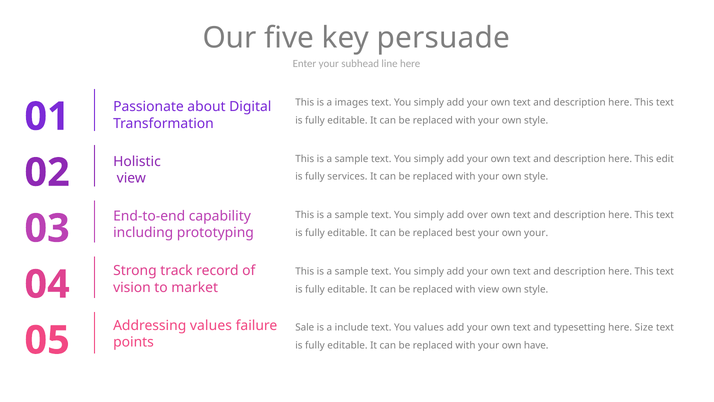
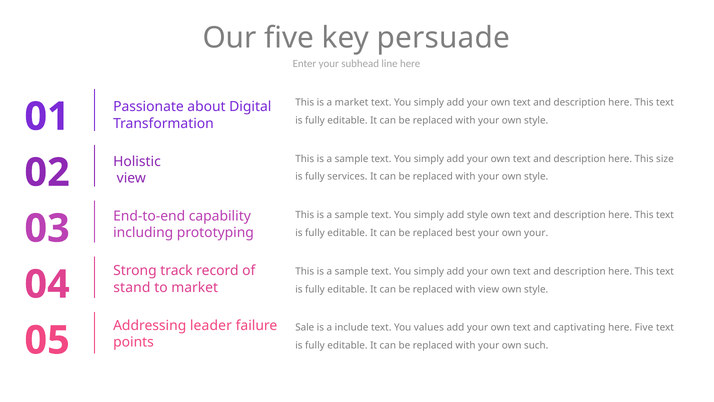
a images: images -> market
edit: edit -> size
add over: over -> style
vision: vision -> stand
Addressing values: values -> leader
typesetting: typesetting -> captivating
here Size: Size -> Five
have: have -> such
